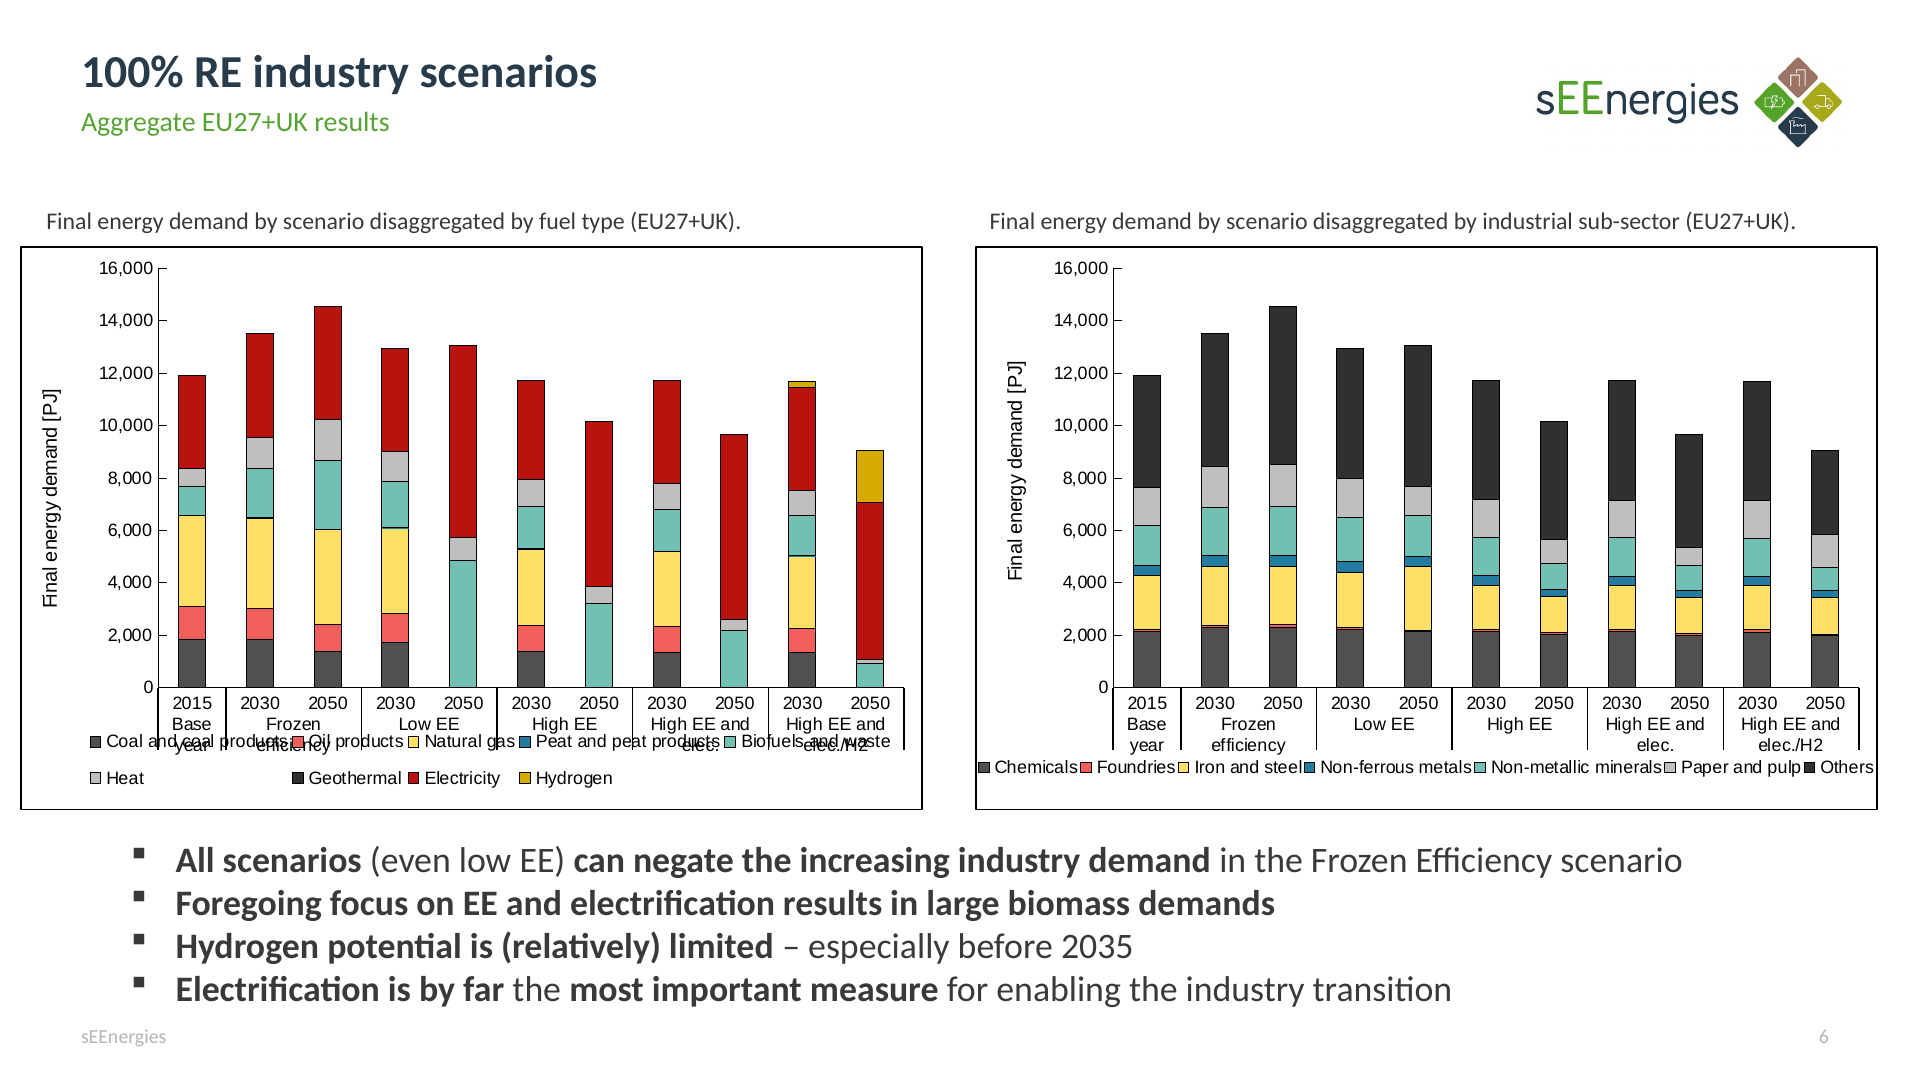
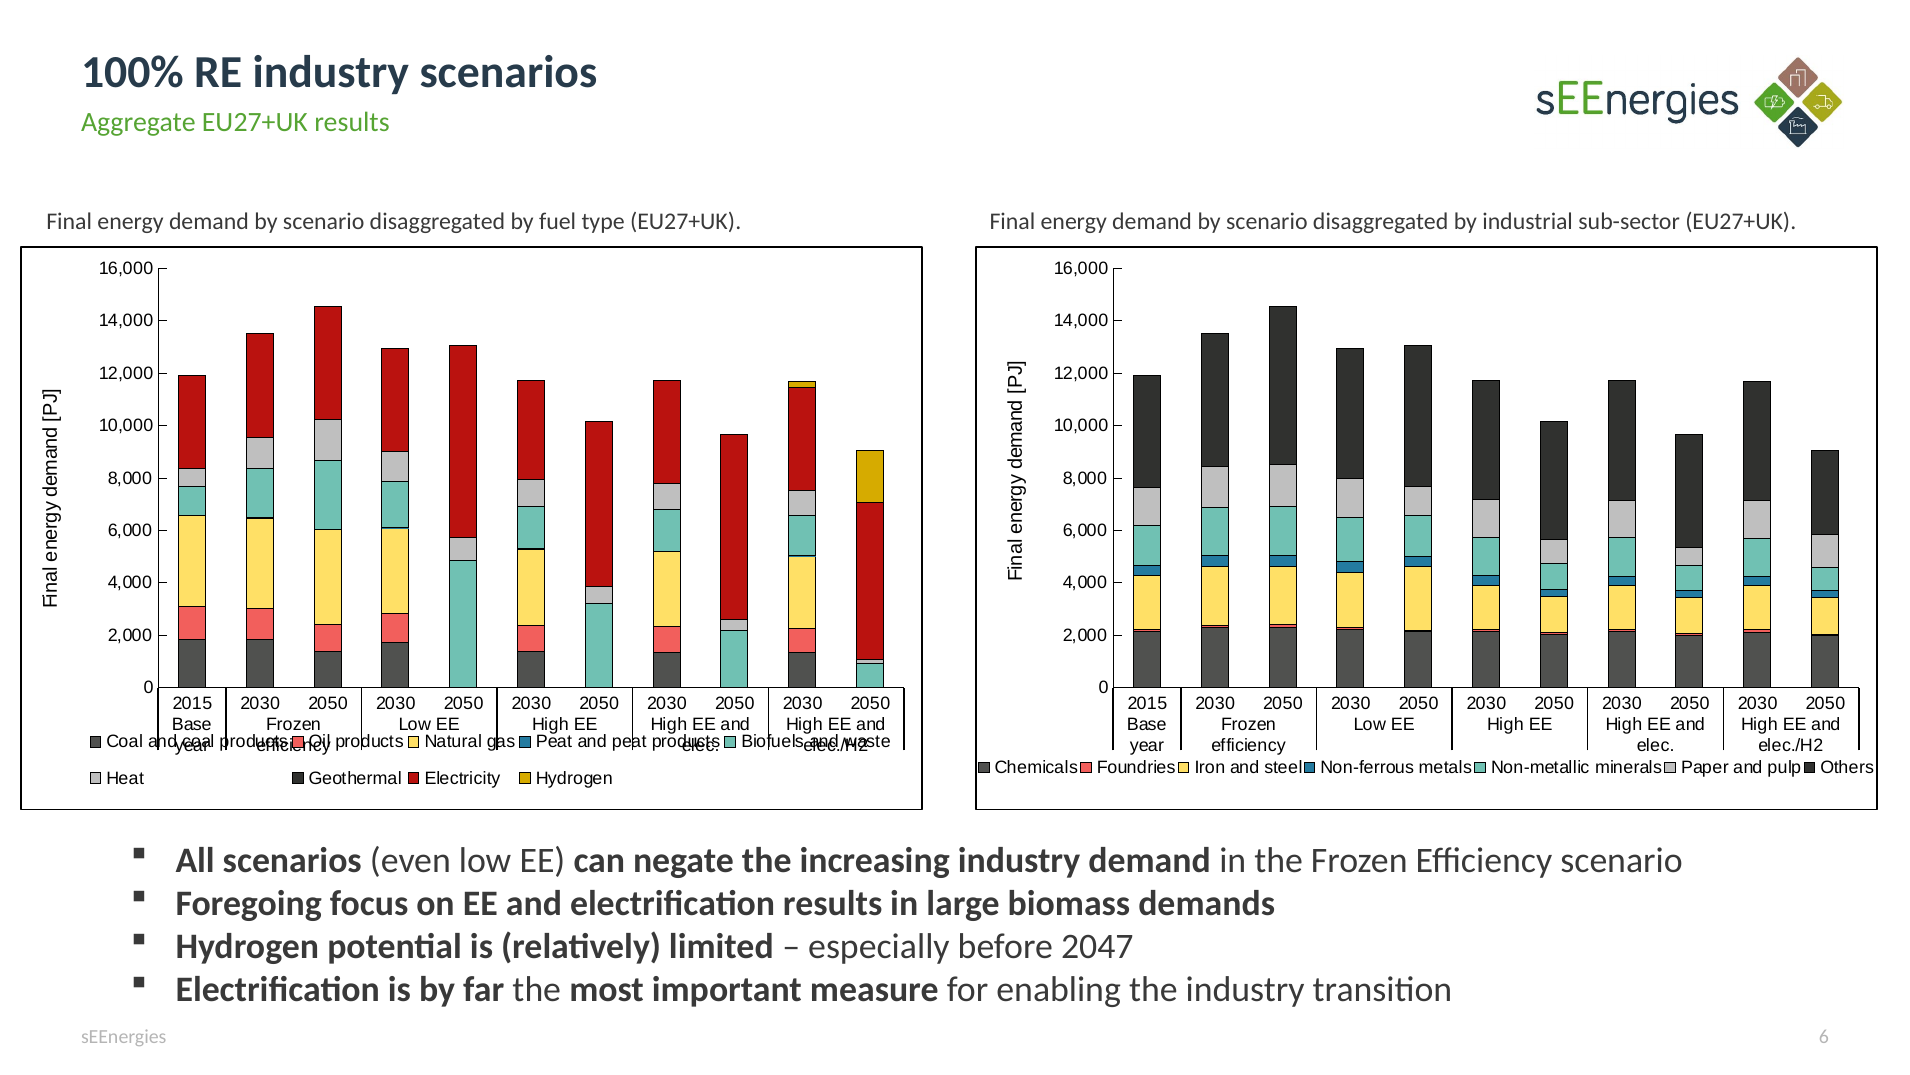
2035: 2035 -> 2047
